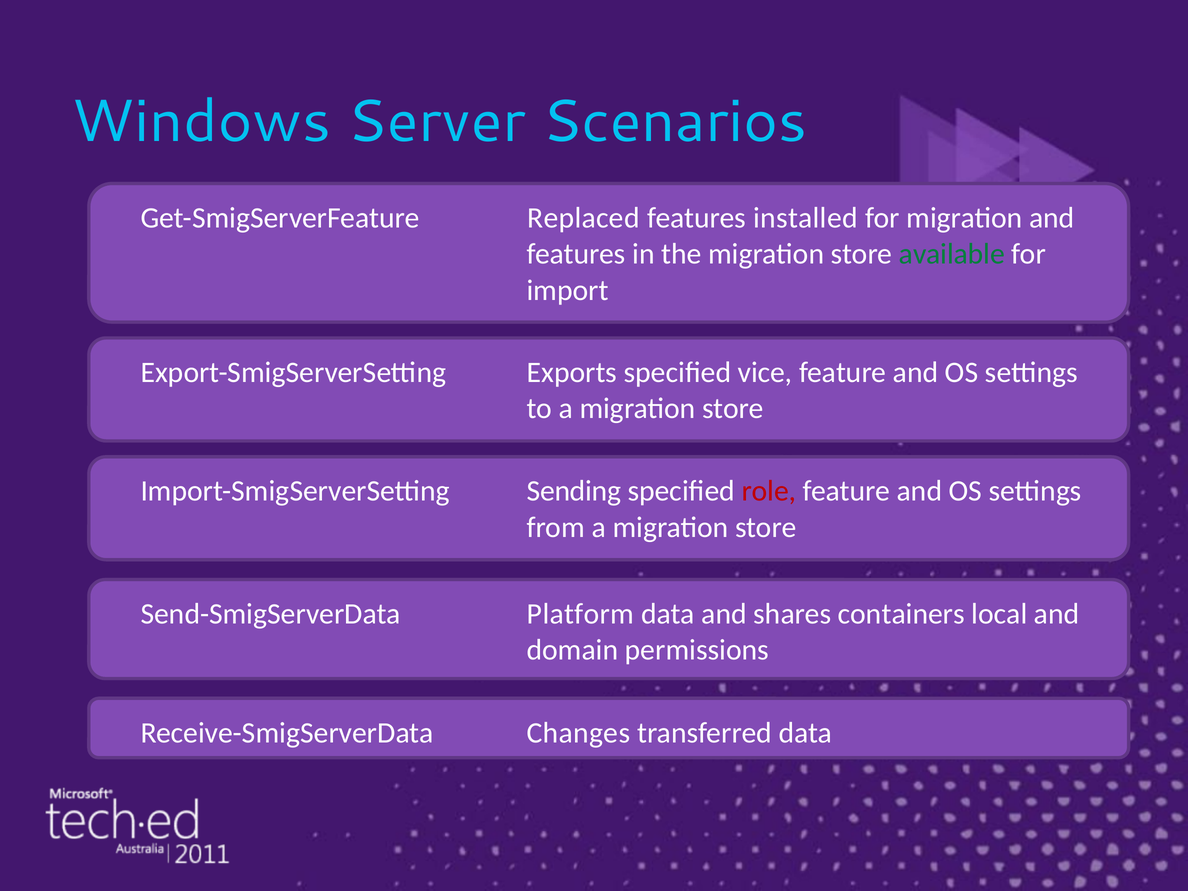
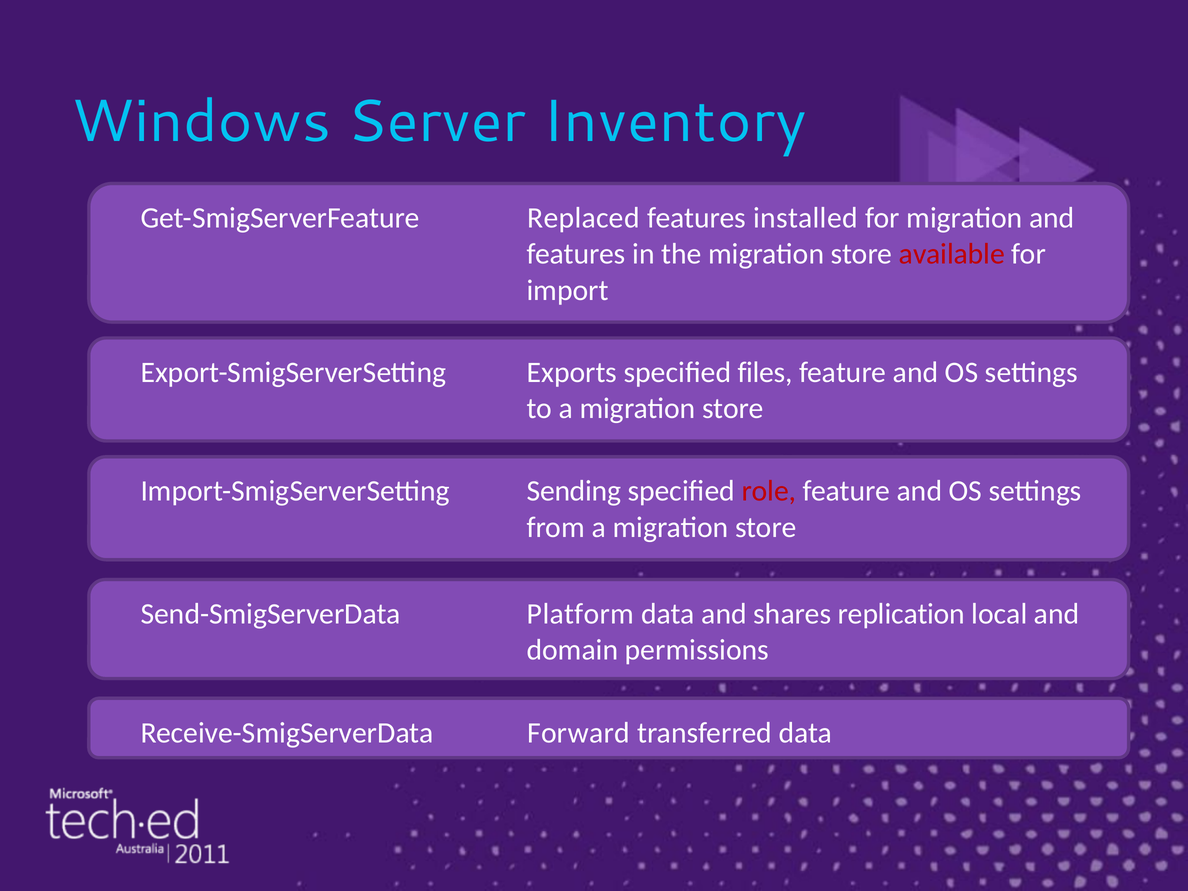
Scenarios: Scenarios -> Inventory
available colour: green -> red
vice: vice -> files
containers: containers -> replication
Changes: Changes -> Forward
